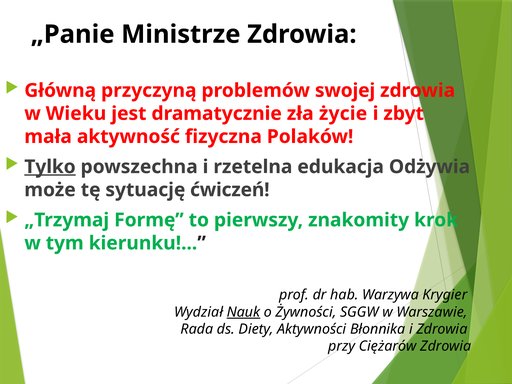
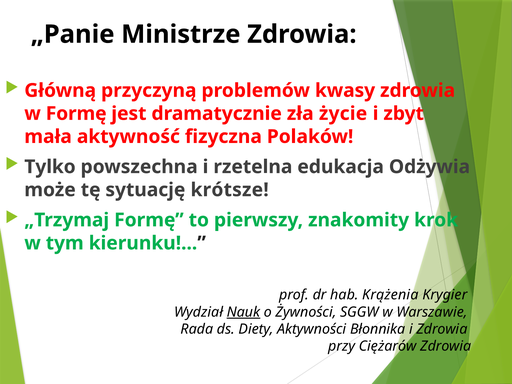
swojej: swojej -> kwasy
w Wieku: Wieku -> Formę
Tylko underline: present -> none
ćwiczeń: ćwiczeń -> krótsze
Warzywa: Warzywa -> Krążenia
